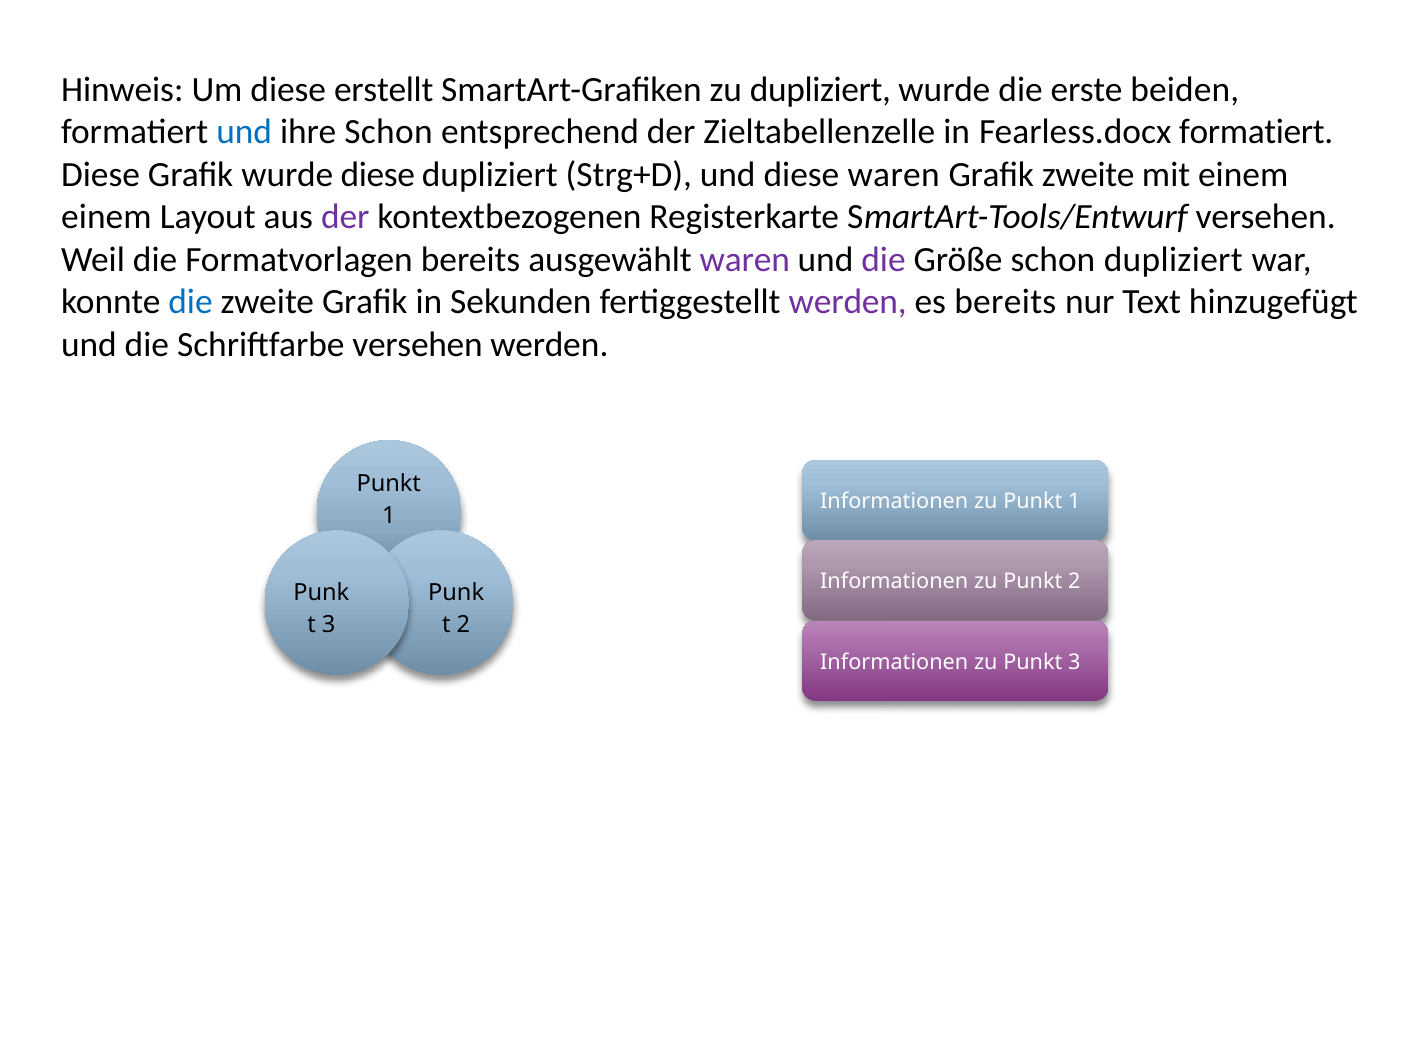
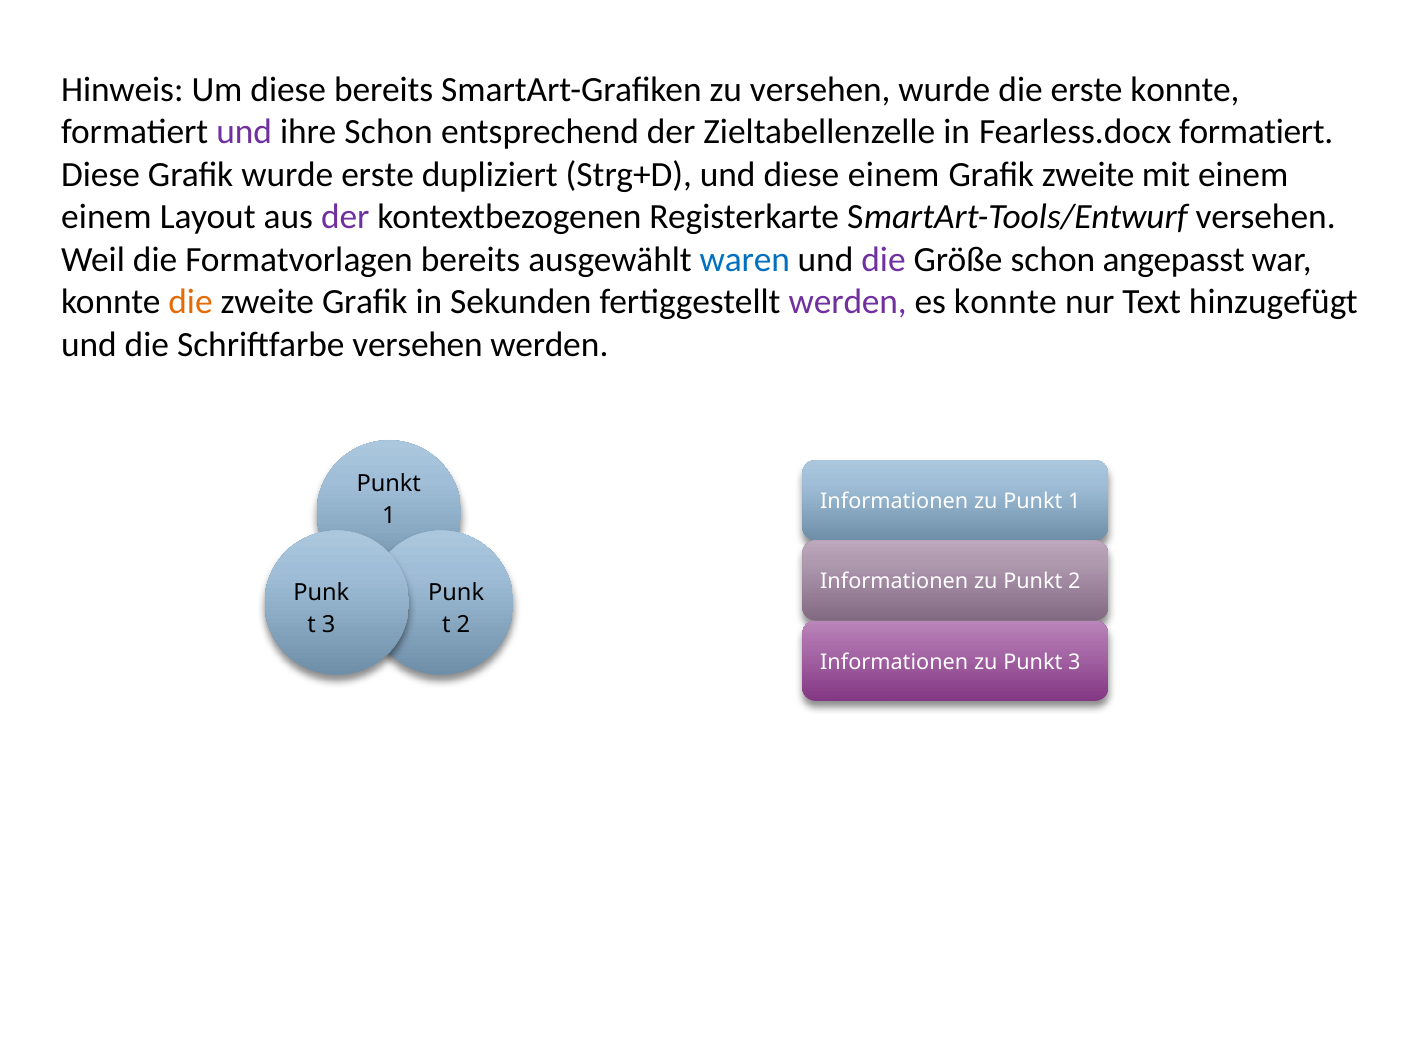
diese erstellt: erstellt -> bereits
zu dupliziert: dupliziert -> versehen
erste beiden: beiden -> konnte
und at (244, 132) colour: blue -> purple
wurde diese: diese -> erste
diese waren: waren -> einem
waren at (745, 260) colour: purple -> blue
schon dupliziert: dupliziert -> angepasst
die at (191, 302) colour: blue -> orange
es bereits: bereits -> konnte
